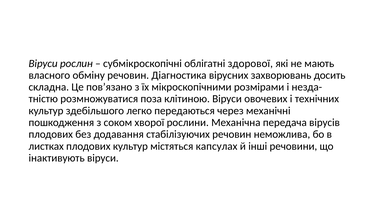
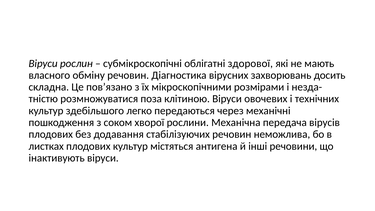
капсулах: капсулах -> антигена
